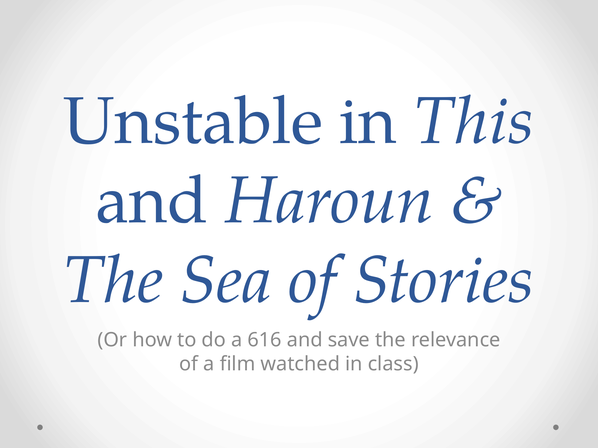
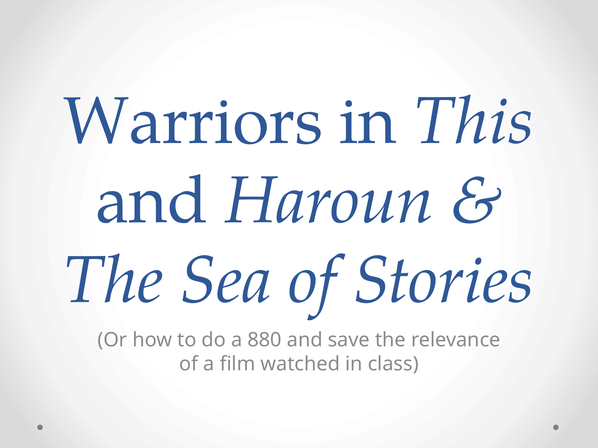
Unstable: Unstable -> Warriors
616: 616 -> 880
